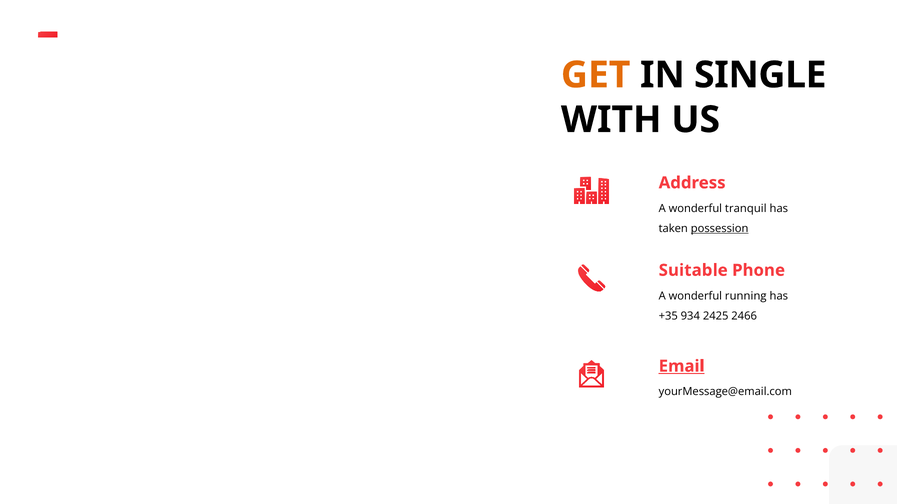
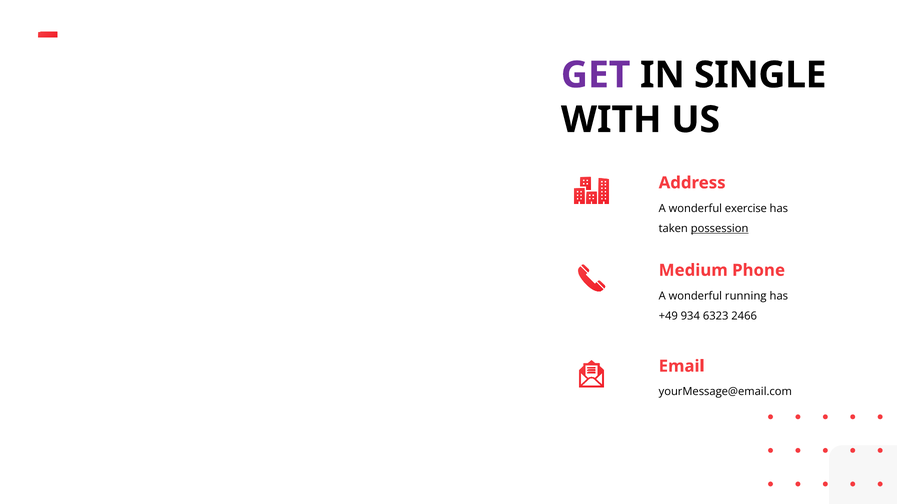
GET colour: orange -> purple
tranquil: tranquil -> exercise
Suitable: Suitable -> Medium
+35: +35 -> +49
2425: 2425 -> 6323
Email underline: present -> none
